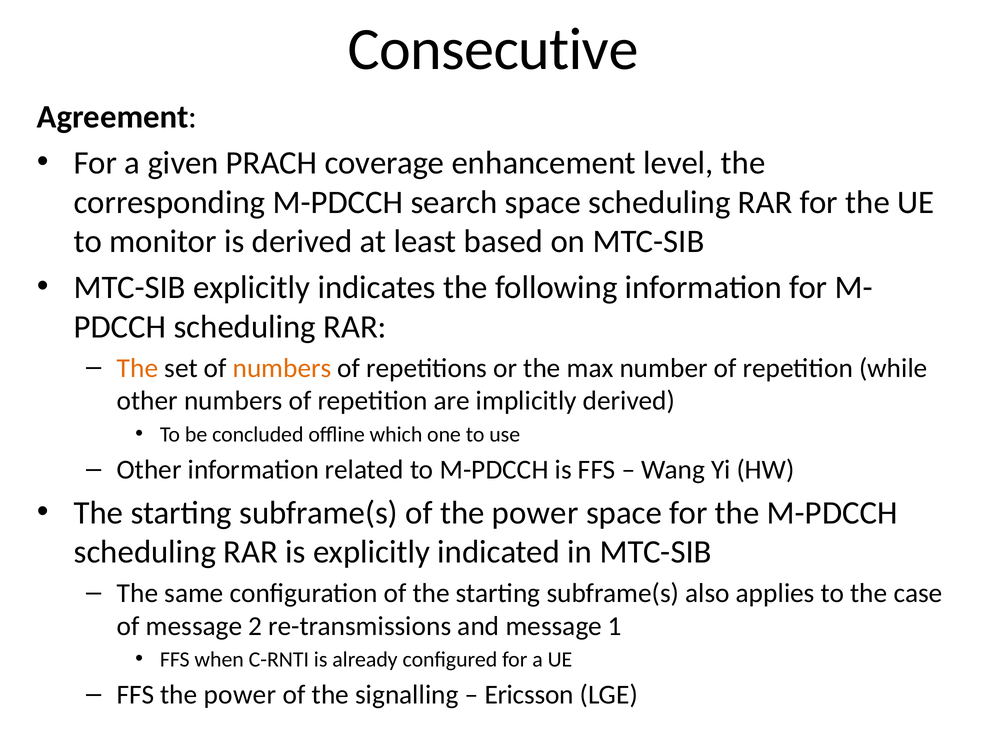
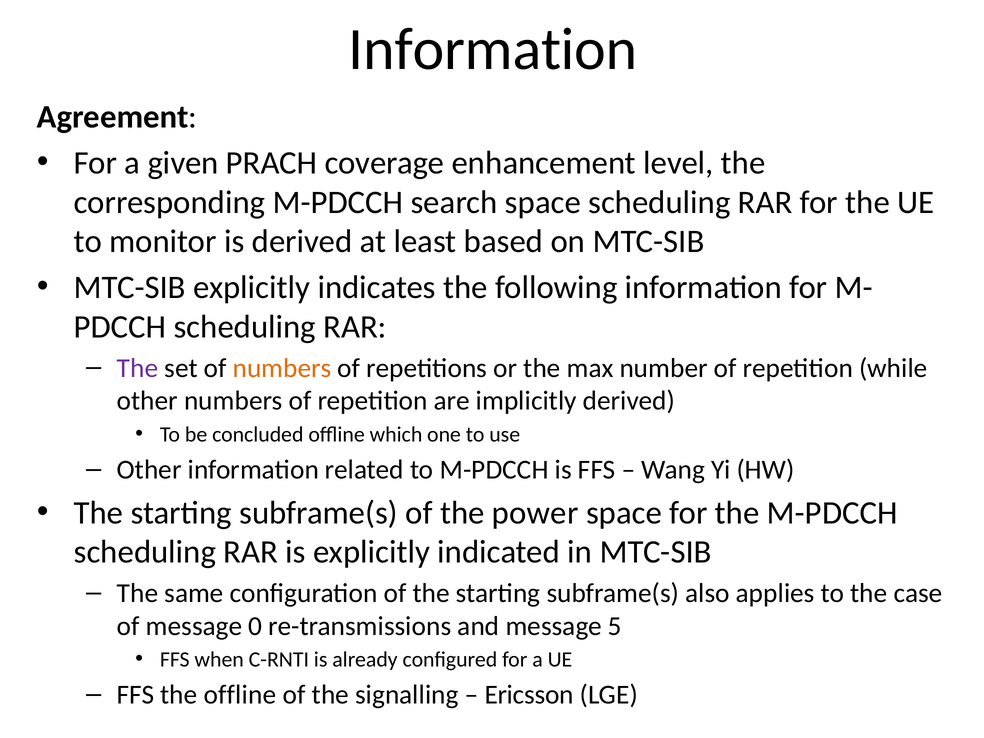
Consecutive at (493, 49): Consecutive -> Information
The at (138, 368) colour: orange -> purple
2: 2 -> 0
1: 1 -> 5
FFS the power: power -> offline
